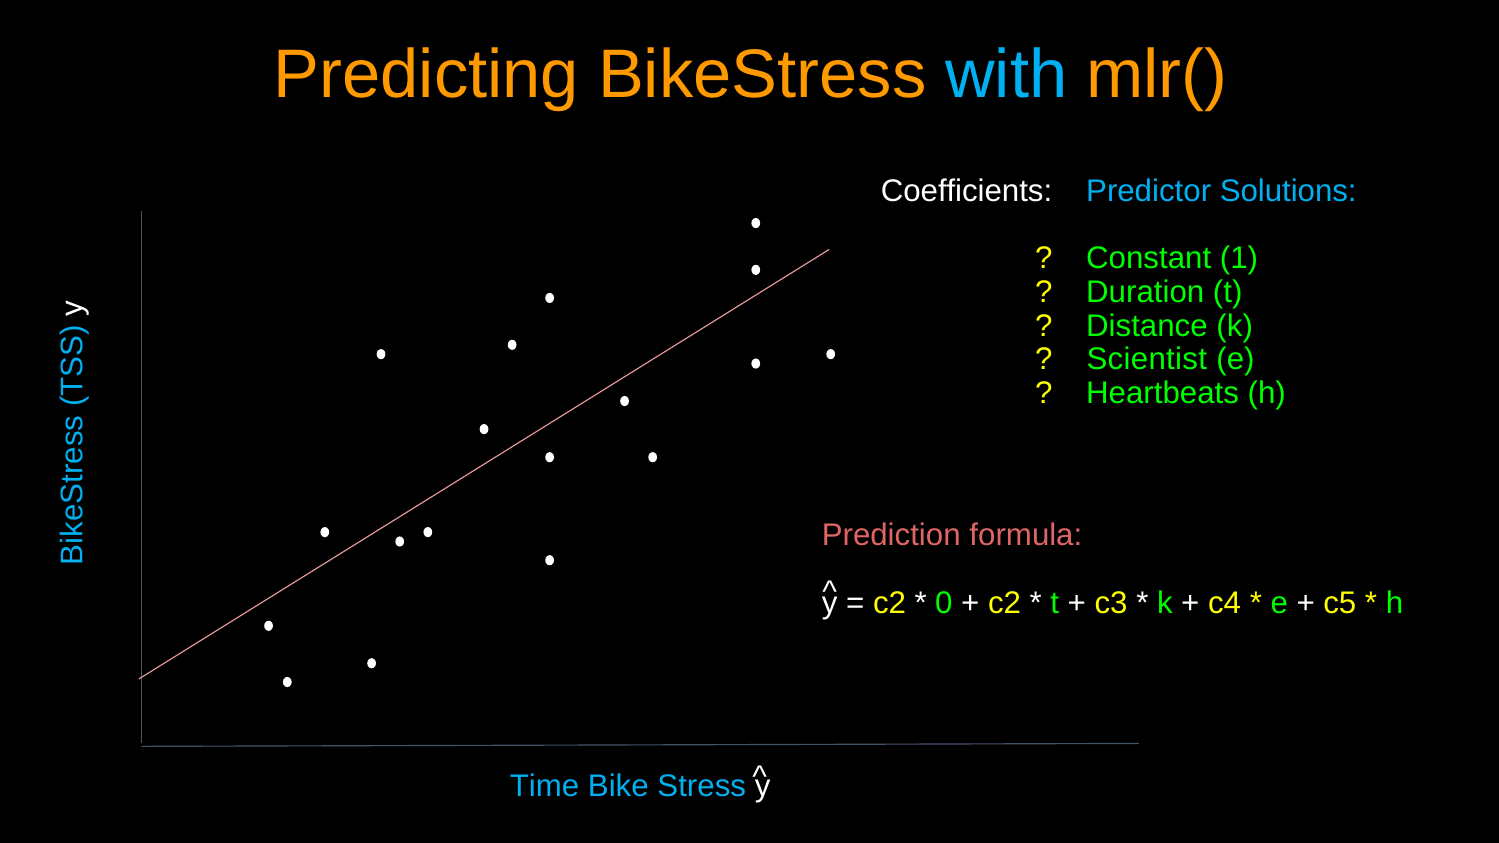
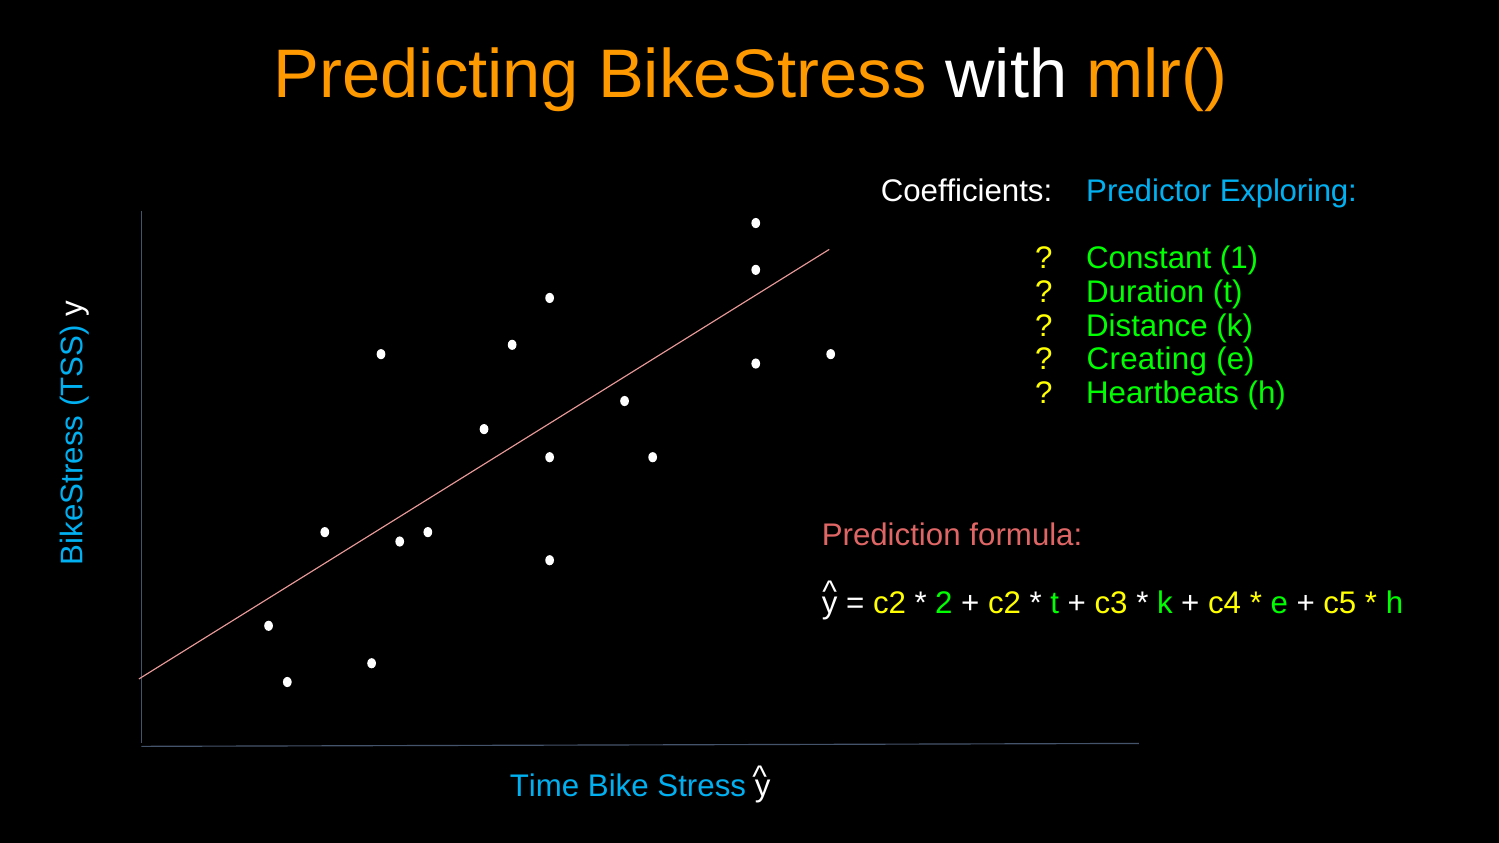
with colour: light blue -> white
Solutions: Solutions -> Exploring
Scientist: Scientist -> Creating
0: 0 -> 2
